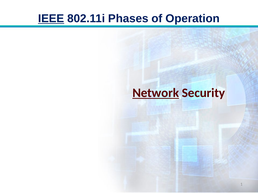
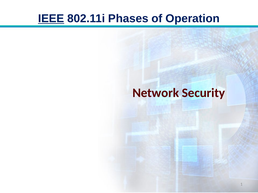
Network underline: present -> none
